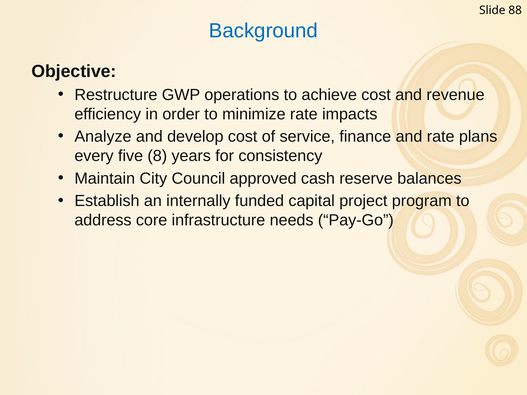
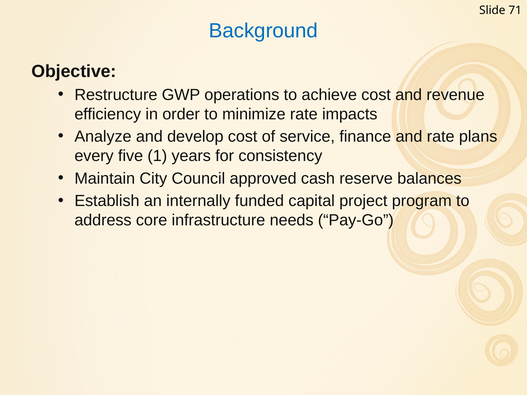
88: 88 -> 71
8: 8 -> 1
